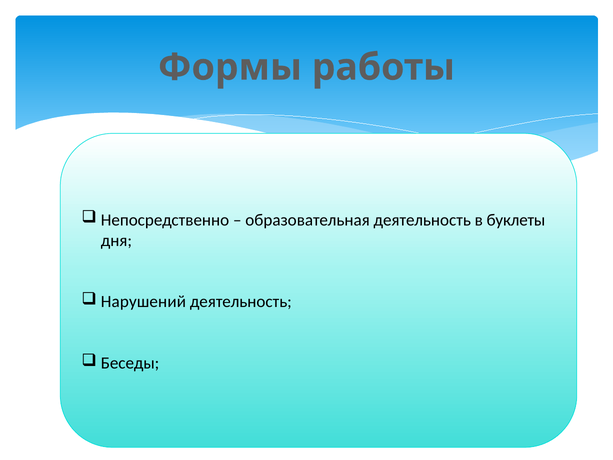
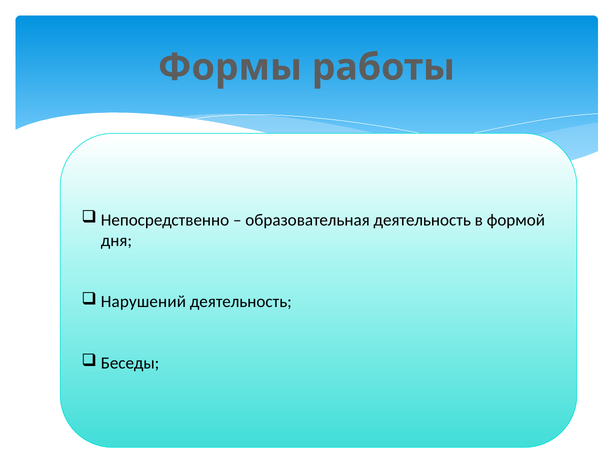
буклеты: буклеты -> формой
